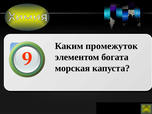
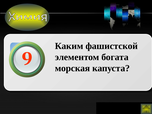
промежуток: промежуток -> фашистской
